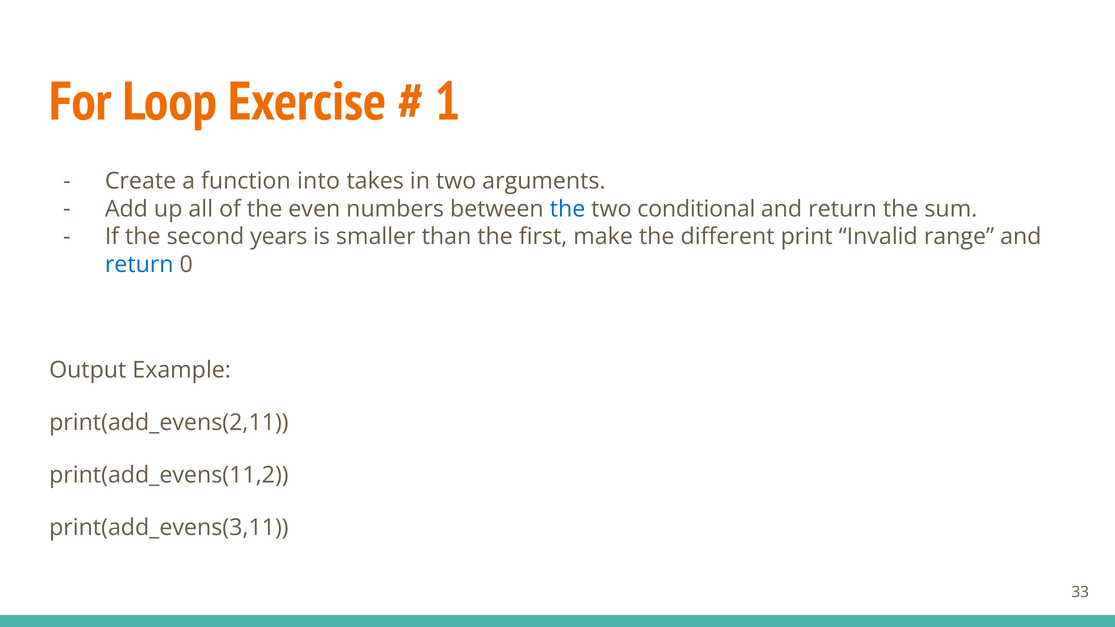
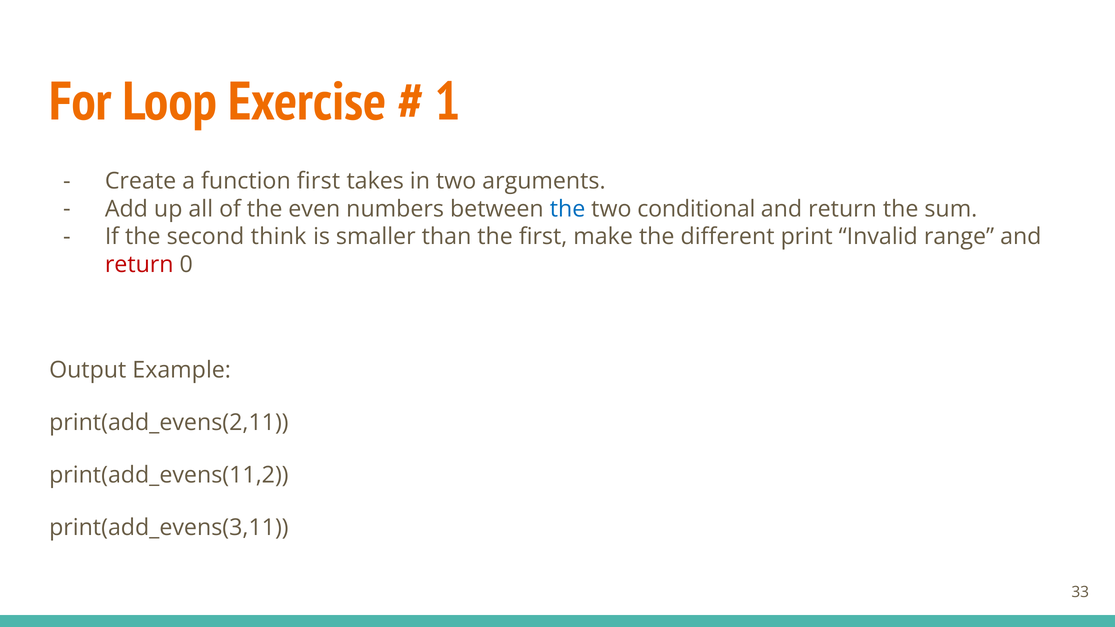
function into: into -> first
years: years -> think
return at (139, 265) colour: blue -> red
